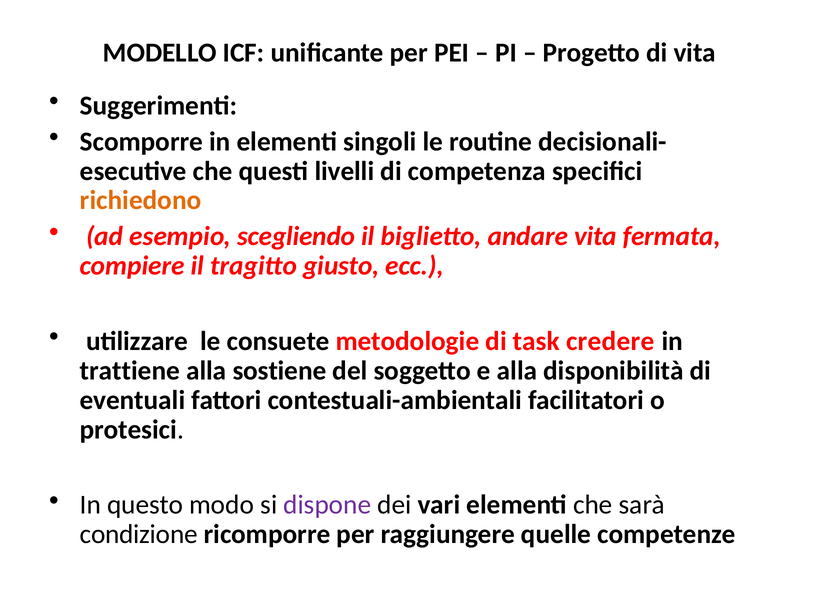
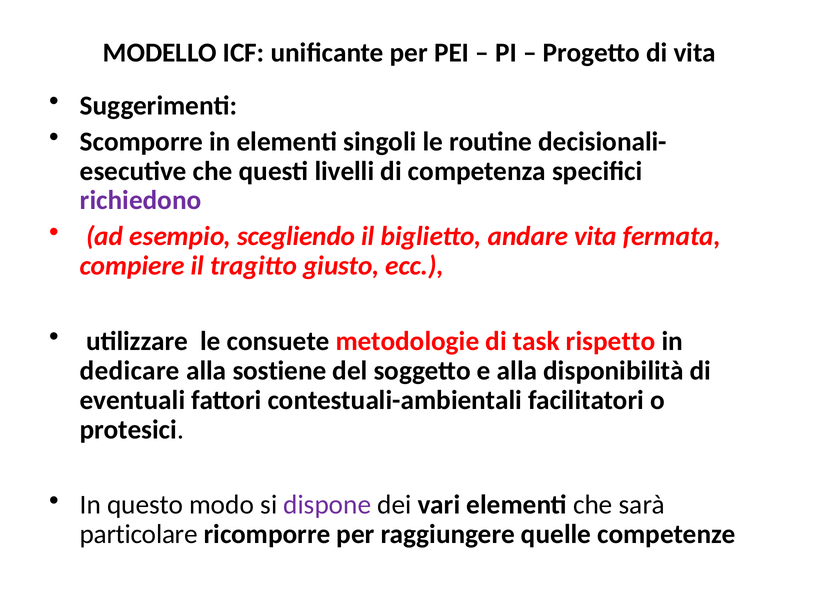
richiedono colour: orange -> purple
credere: credere -> rispetto
trattiene: trattiene -> dedicare
condizione: condizione -> particolare
